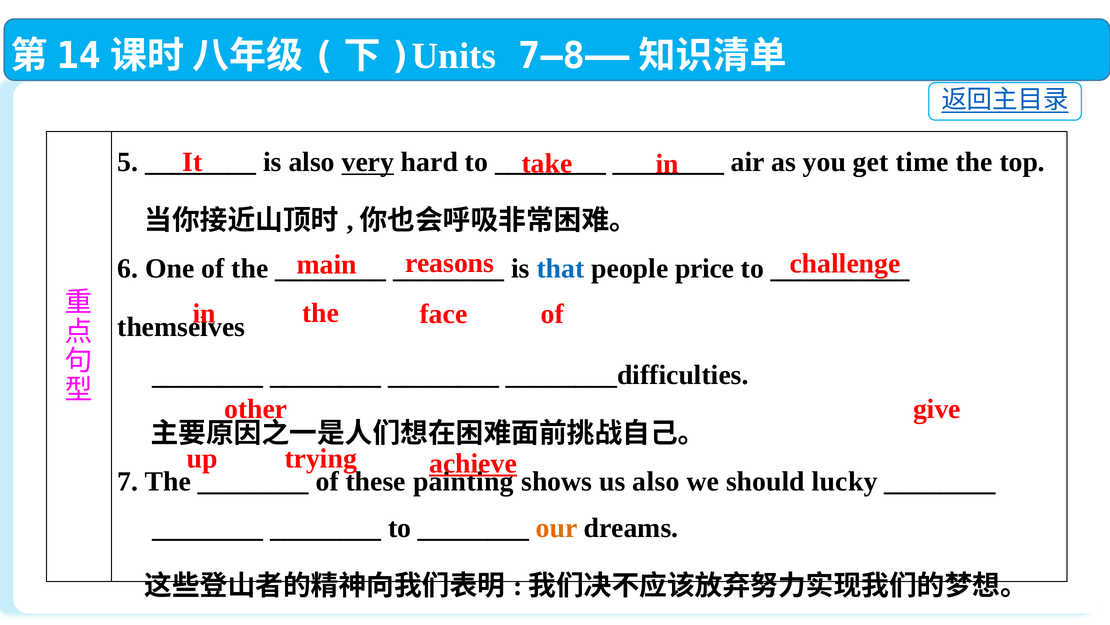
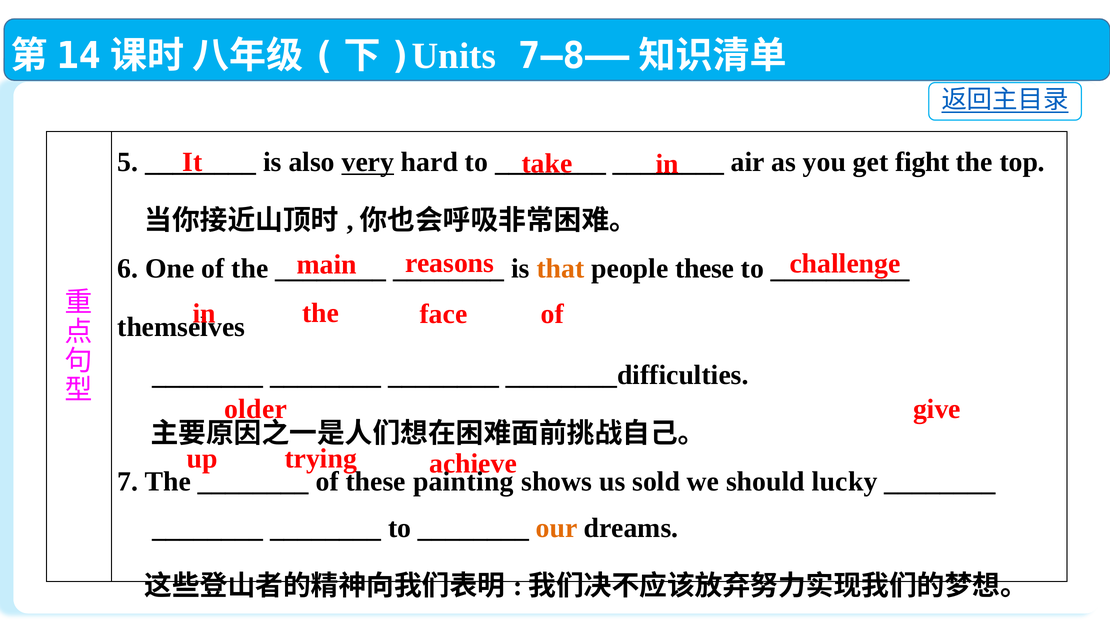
time: time -> fight
that colour: blue -> orange
people price: price -> these
other: other -> older
achieve underline: present -> none
us also: also -> sold
